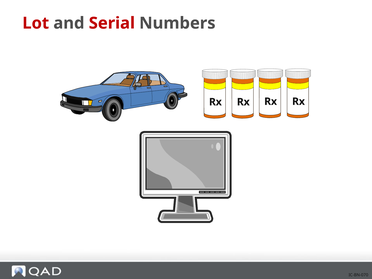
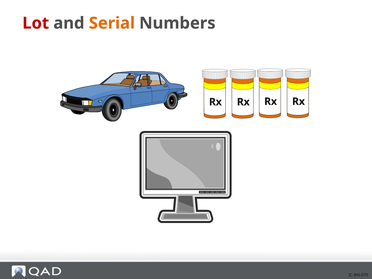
Serial colour: red -> orange
